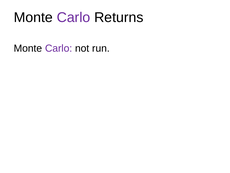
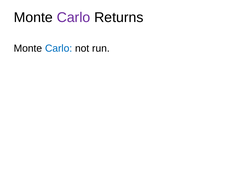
Carlo at (59, 48) colour: purple -> blue
